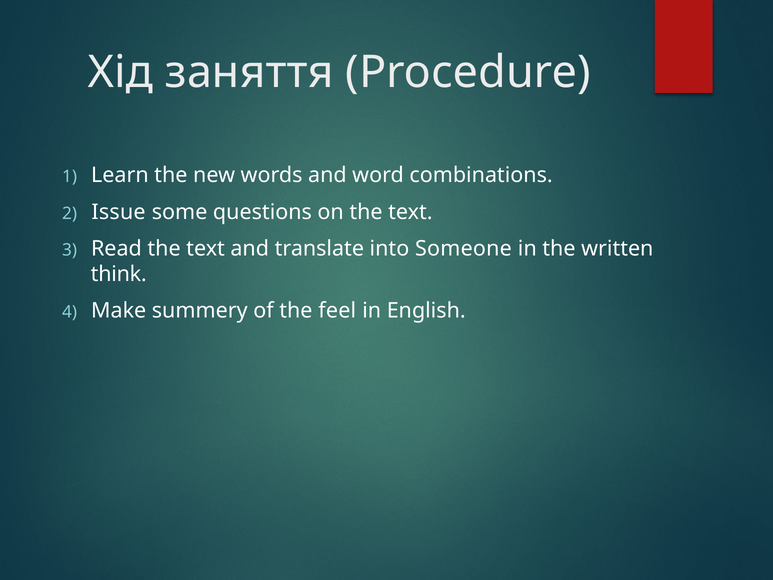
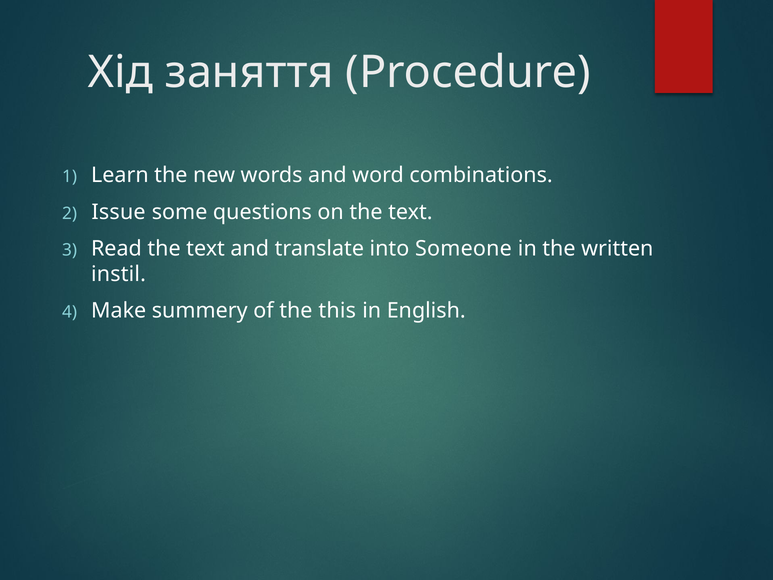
think: think -> instil
feel: feel -> this
